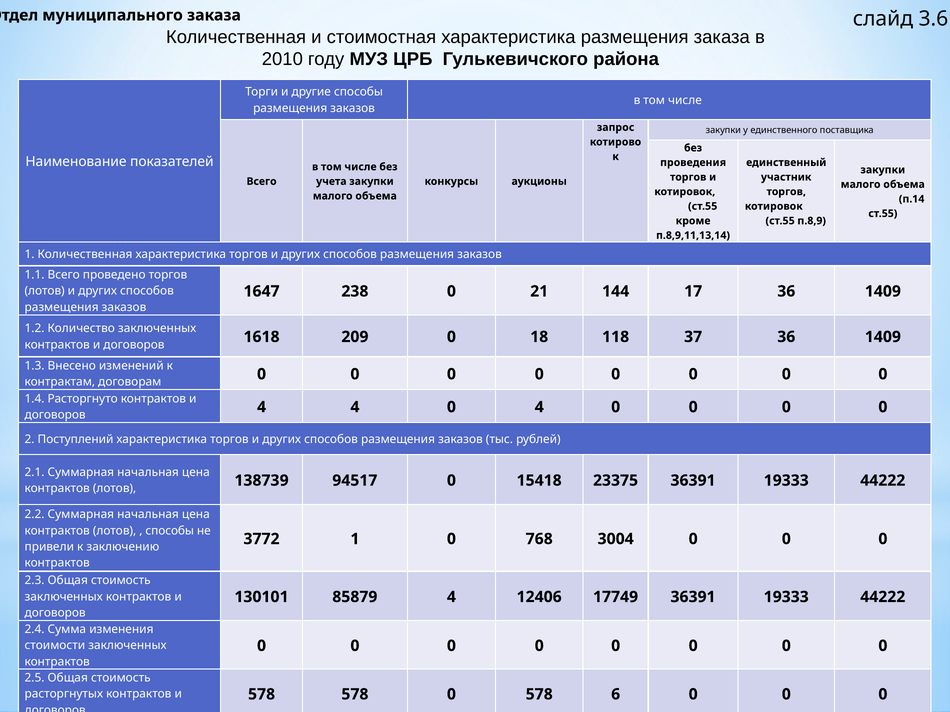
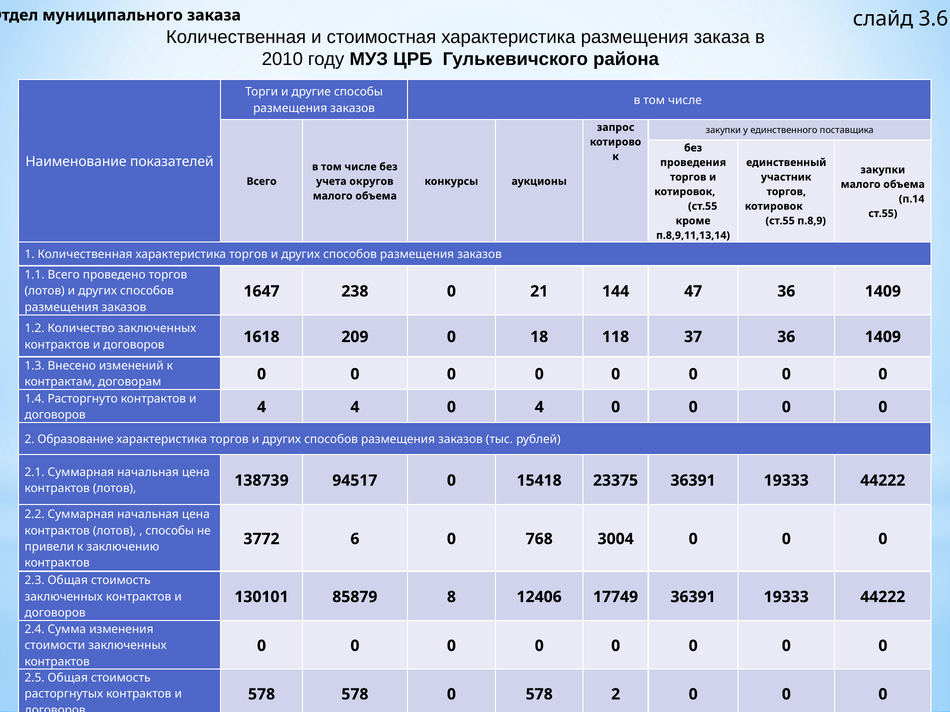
учета закупки: закупки -> округов
17: 17 -> 47
Поступлений: Поступлений -> Образование
3772 1: 1 -> 6
85879 4: 4 -> 8
578 6: 6 -> 2
